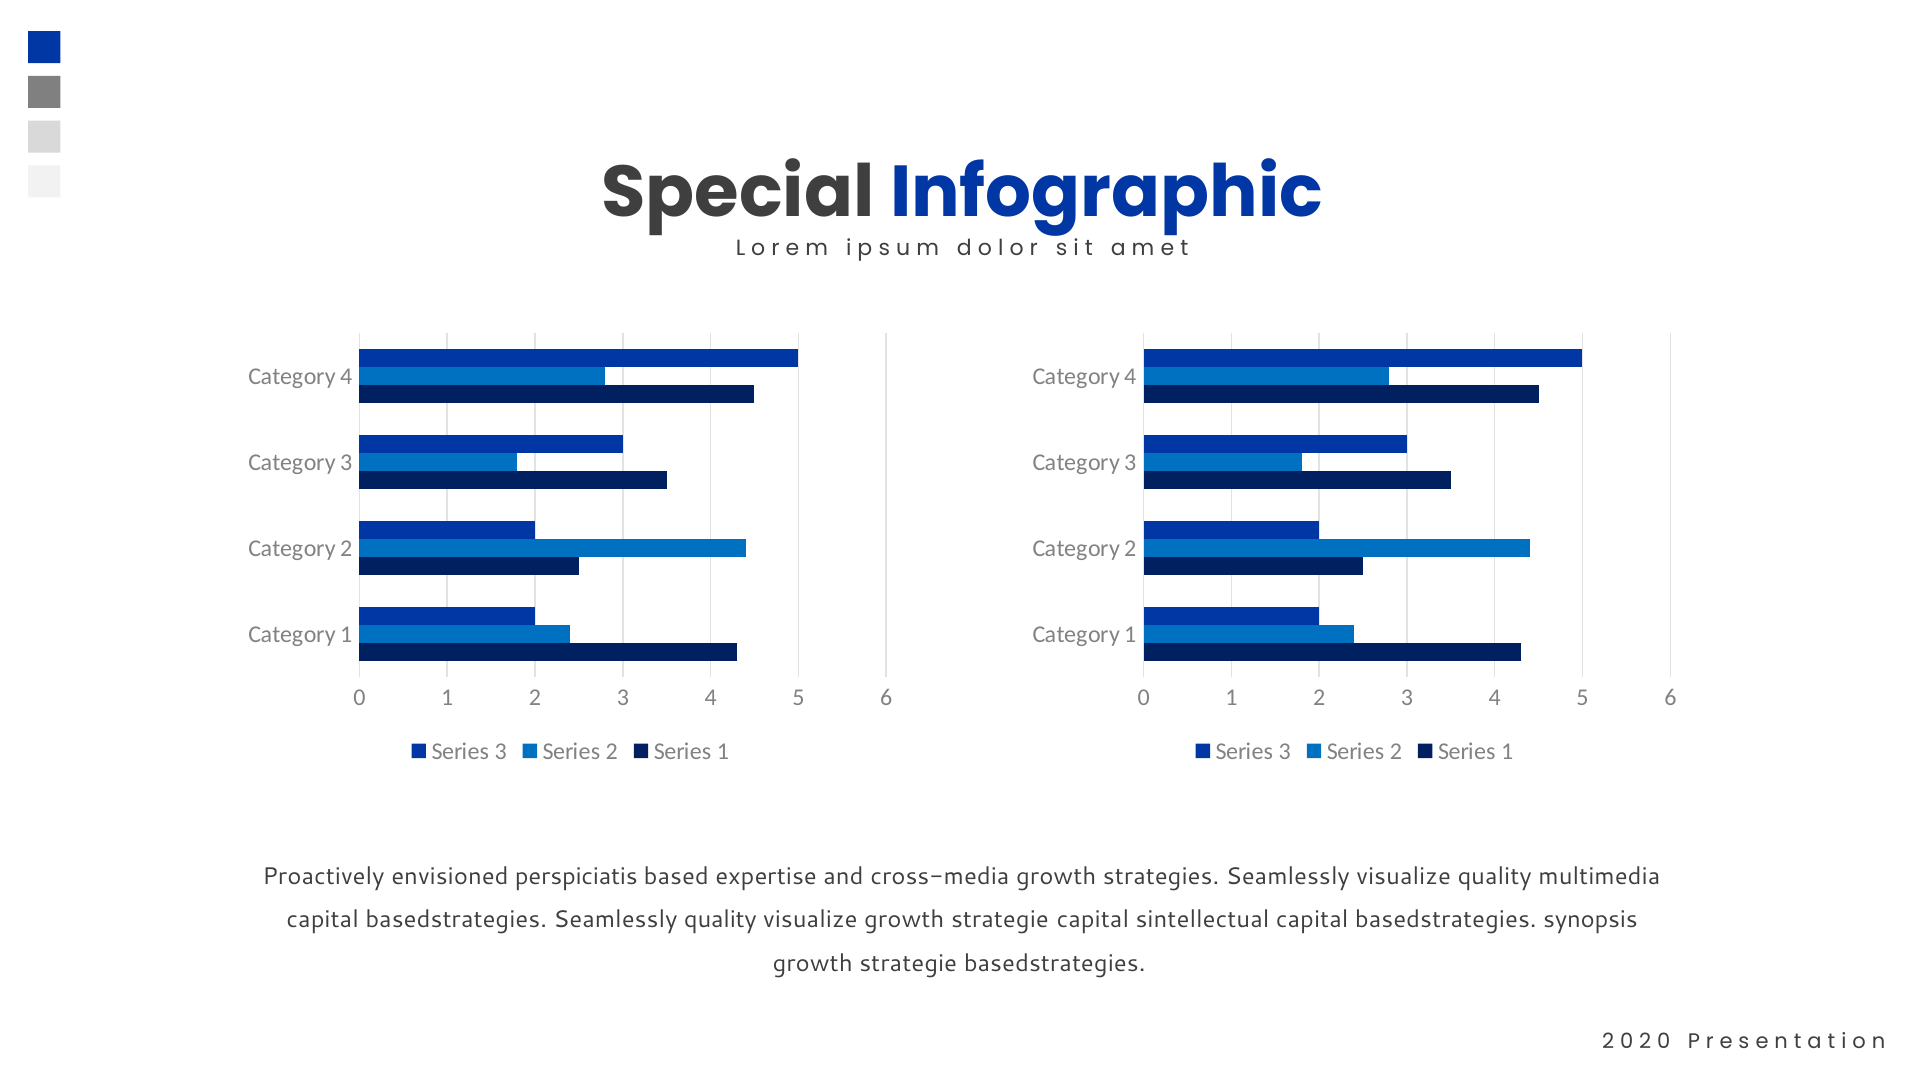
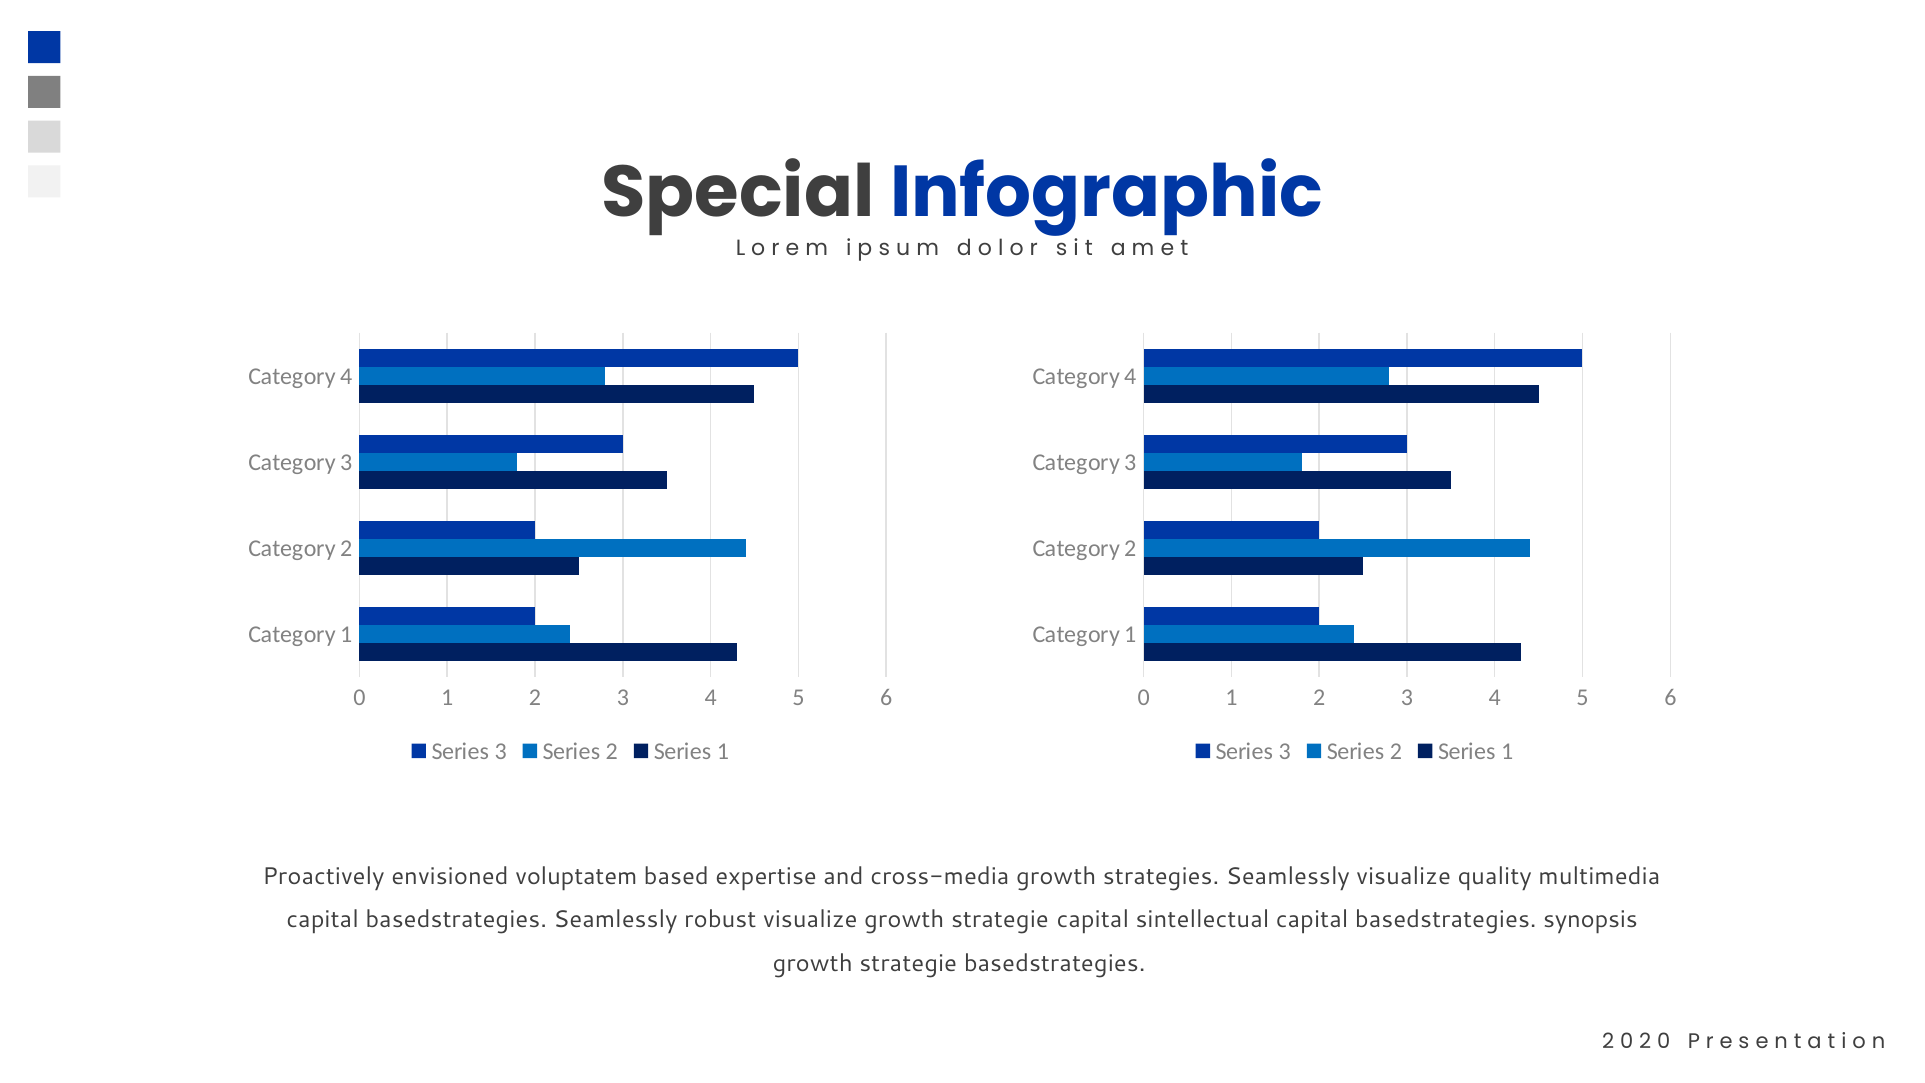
perspiciatis: perspiciatis -> voluptatem
Seamlessly quality: quality -> robust
